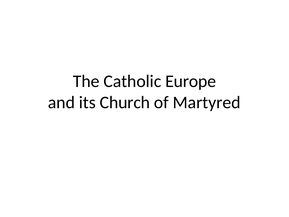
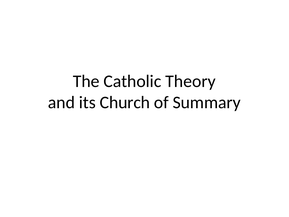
Europe: Europe -> Theory
Martyred: Martyred -> Summary
